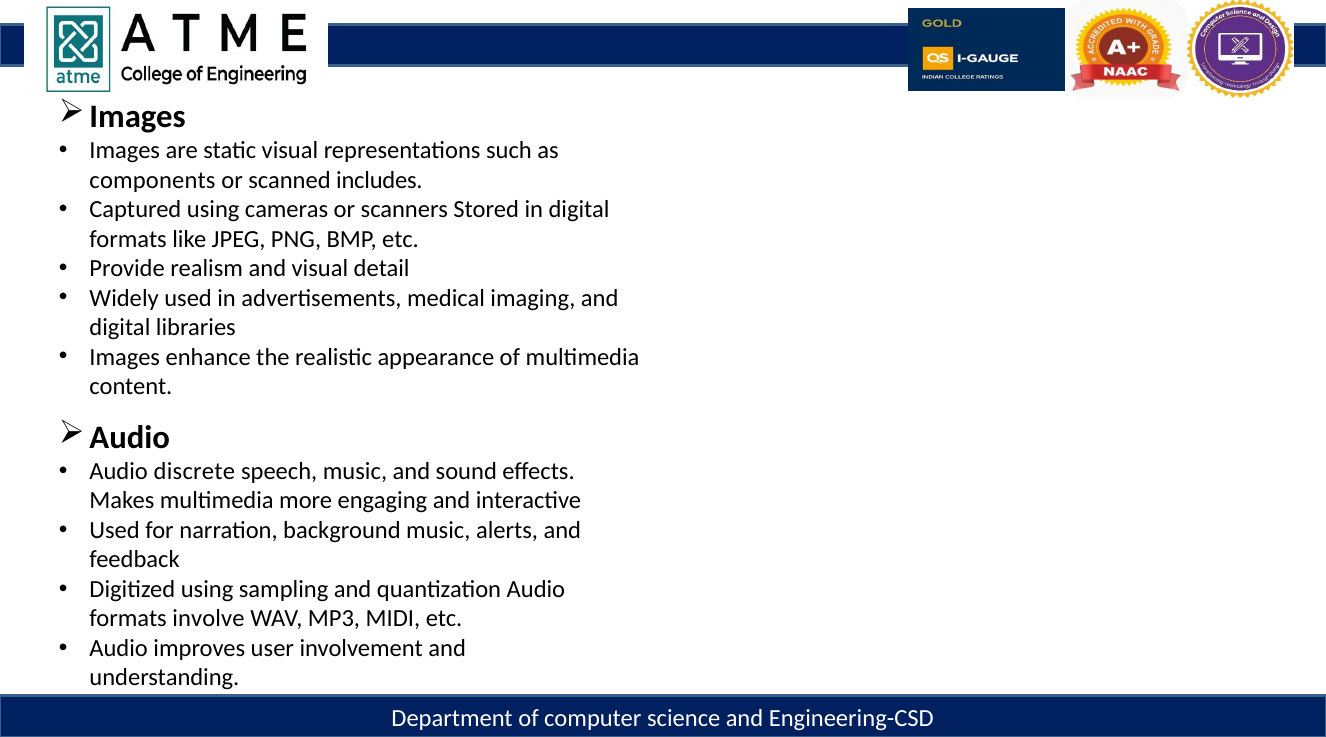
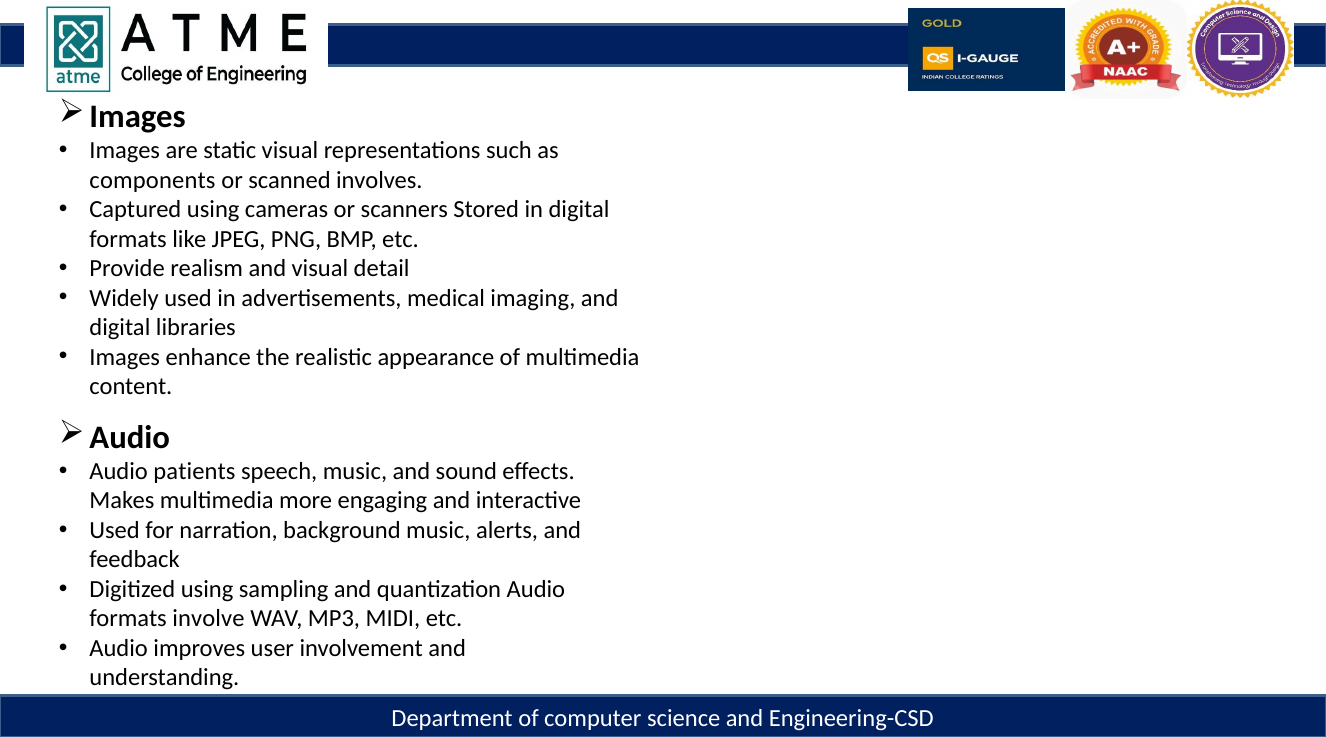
includes: includes -> involves
discrete: discrete -> patients
